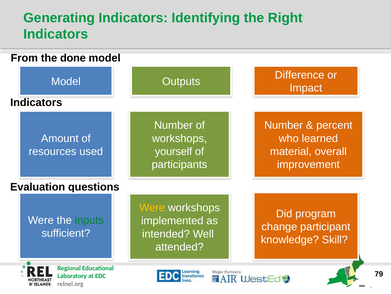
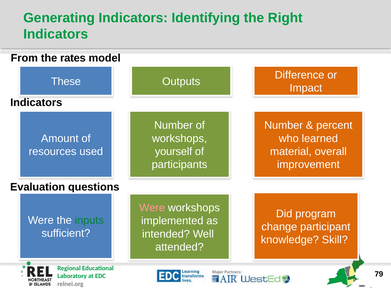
done: done -> rates
Model at (66, 81): Model -> These
Were at (152, 207) colour: yellow -> pink
